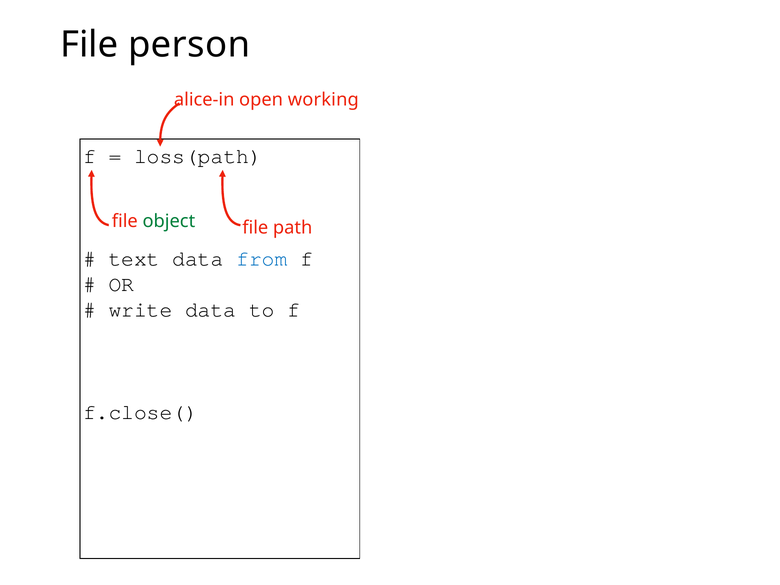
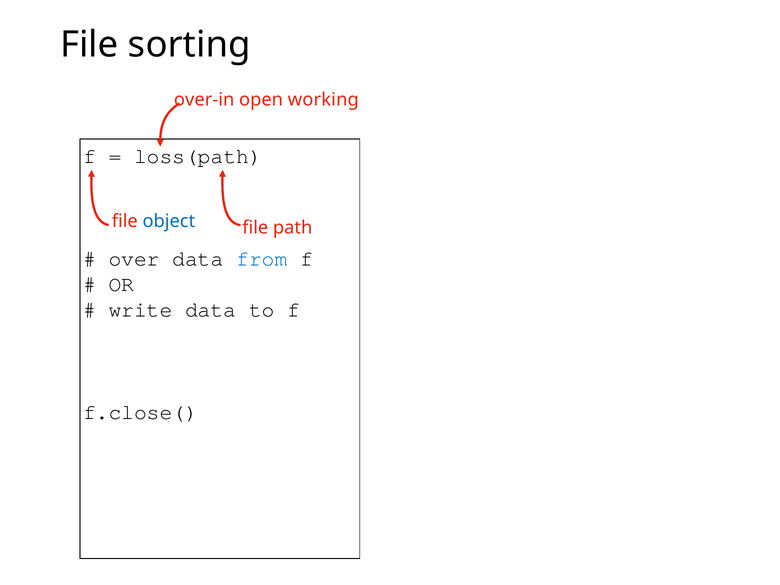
person: person -> sorting
alice-in: alice-in -> over-in
object colour: green -> blue
text: text -> over
